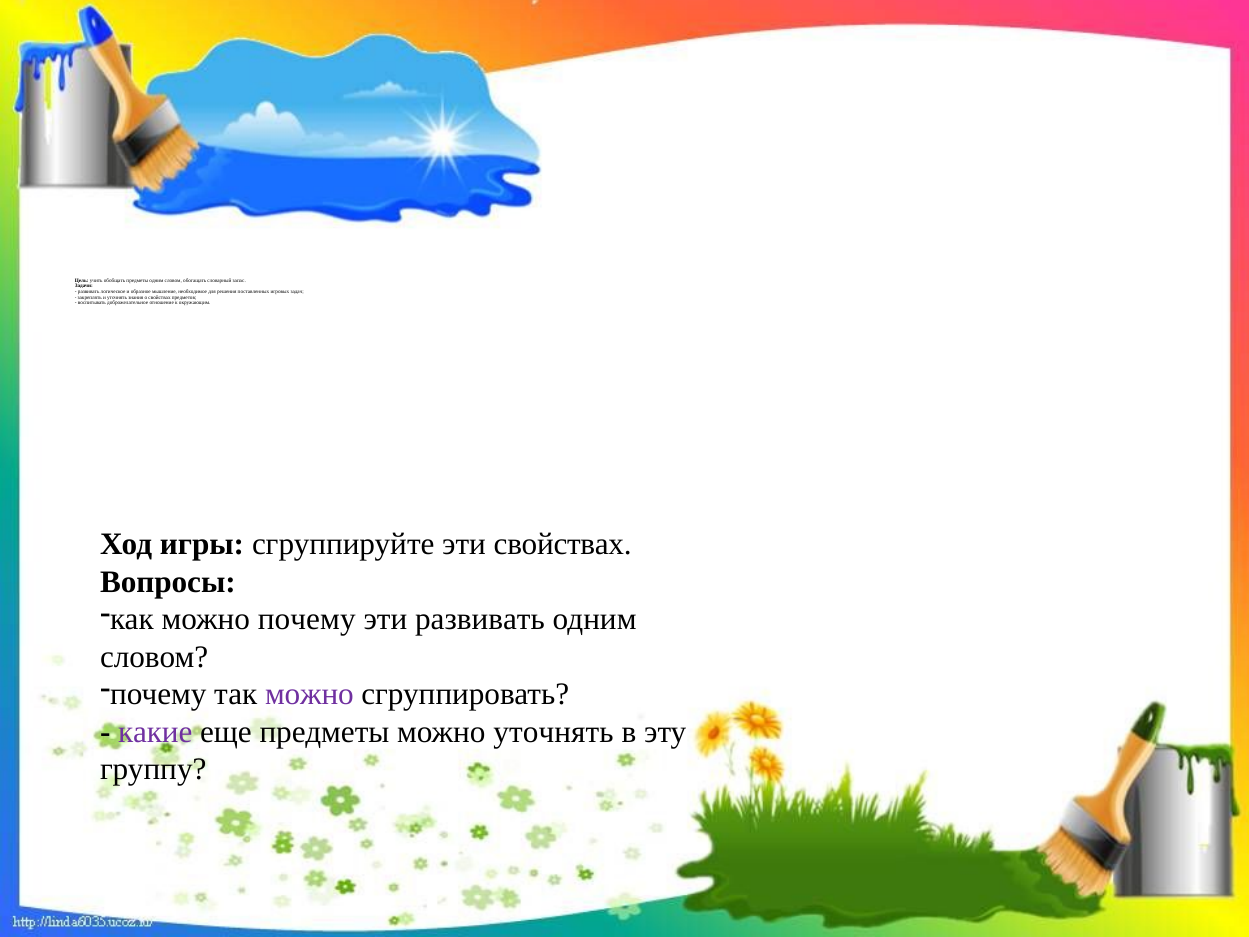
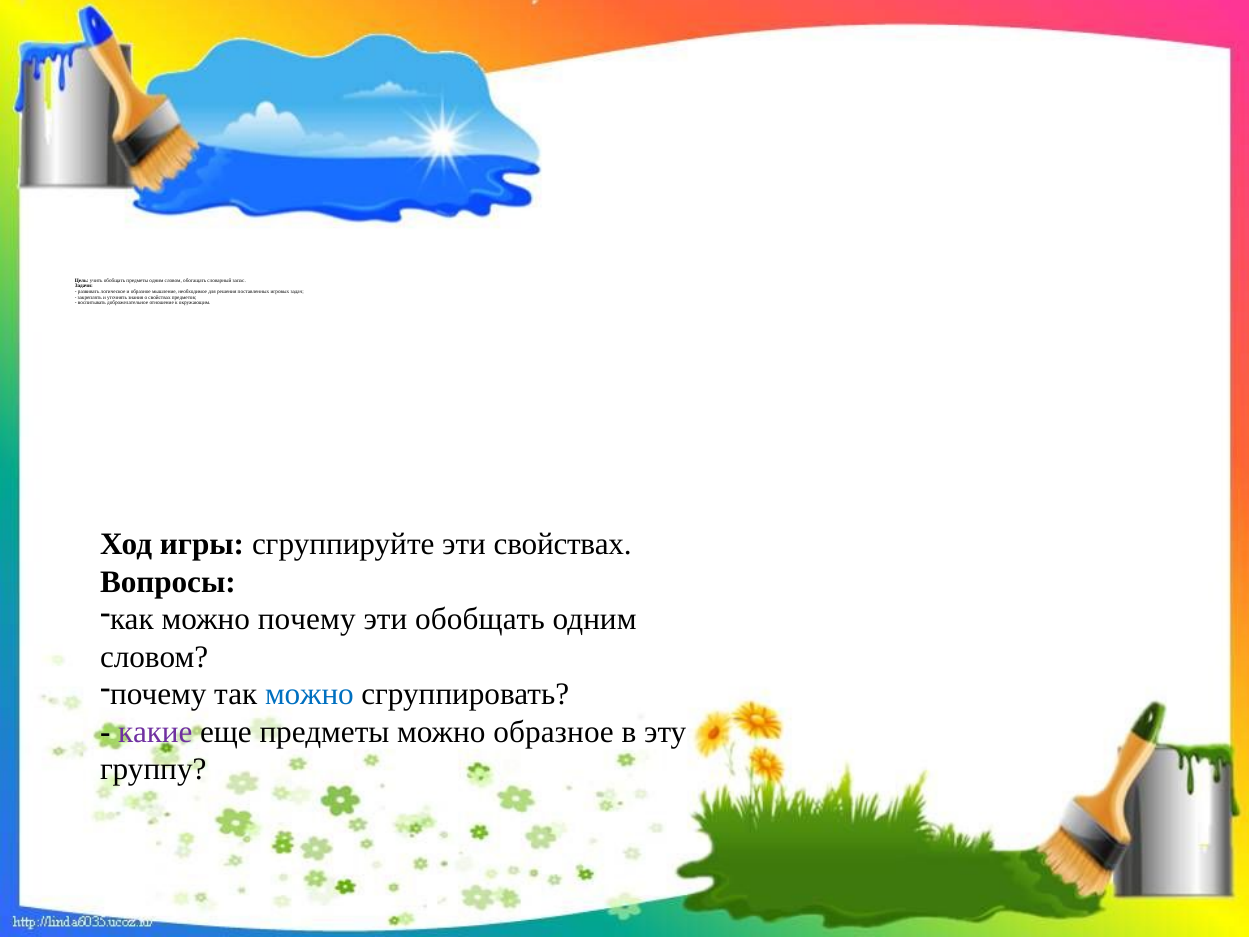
эти развивать: развивать -> обобщать
можно at (309, 694) colour: purple -> blue
можно уточнять: уточнять -> образное
